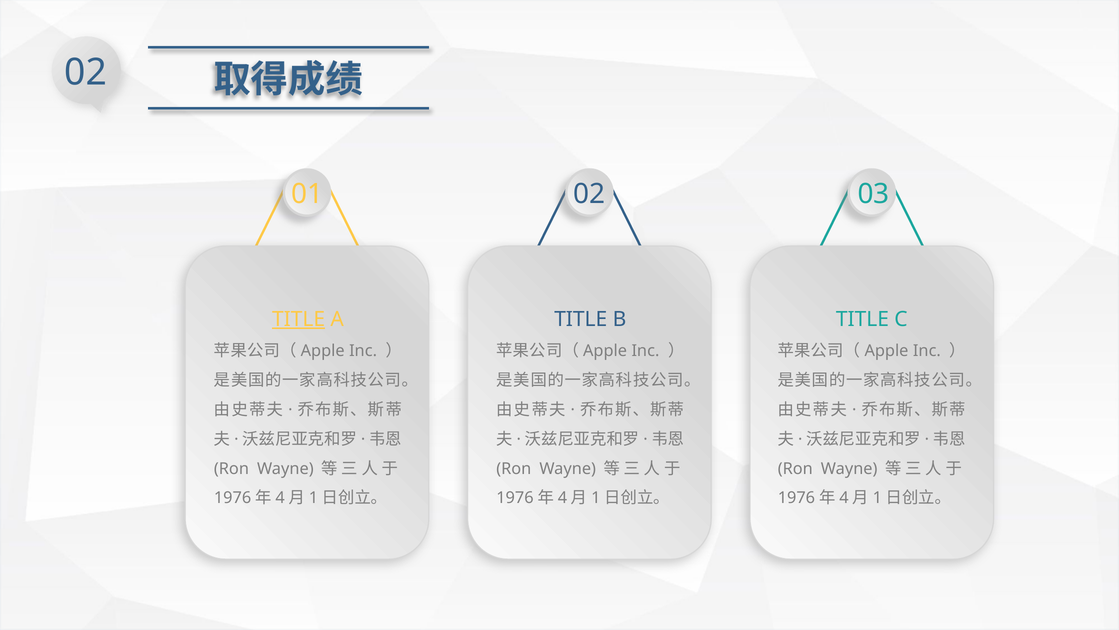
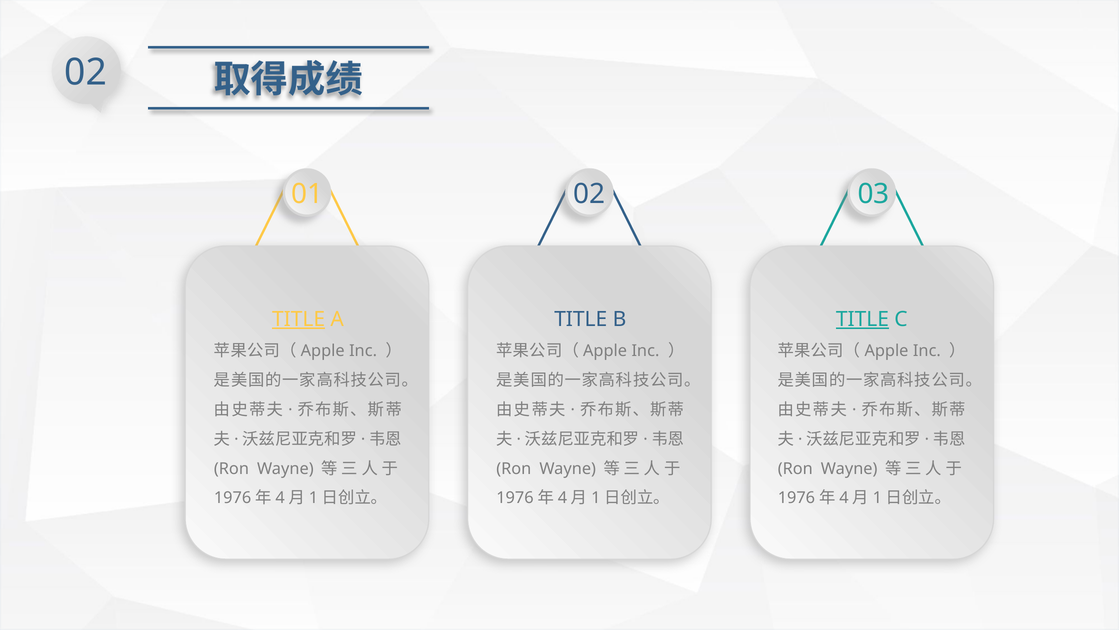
TITLE at (862, 319) underline: none -> present
